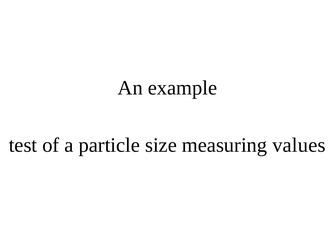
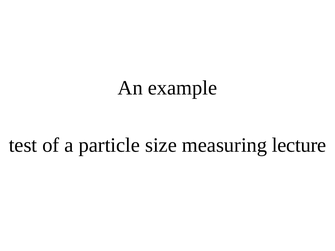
values: values -> lecture
